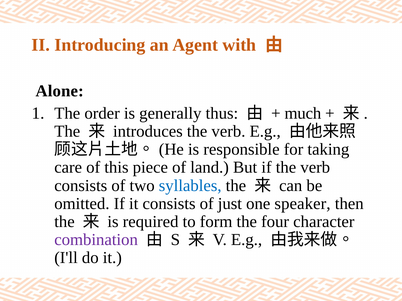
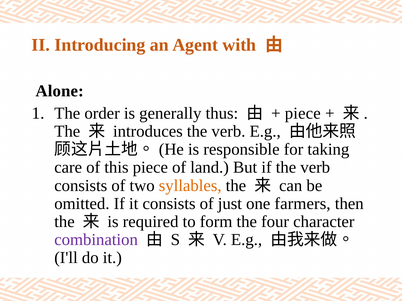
much at (303, 113): much -> piece
syllables colour: blue -> orange
speaker: speaker -> farmers
